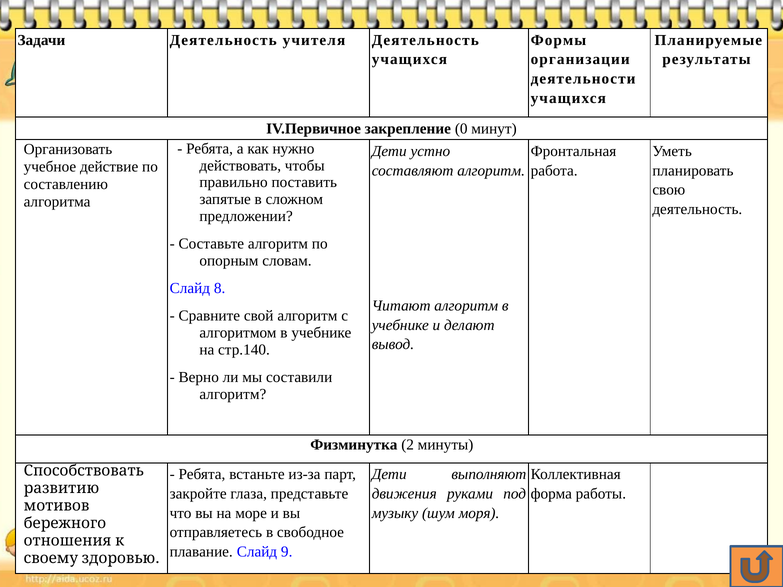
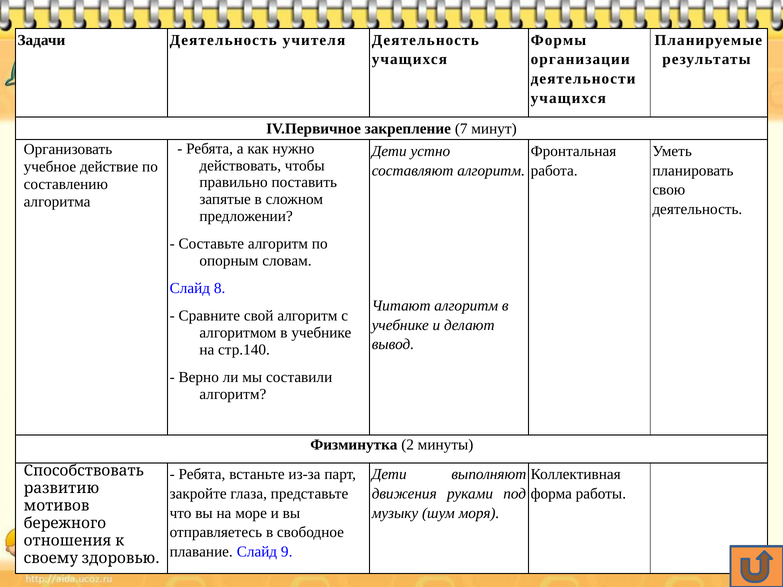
0: 0 -> 7
